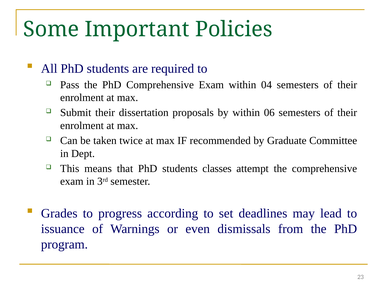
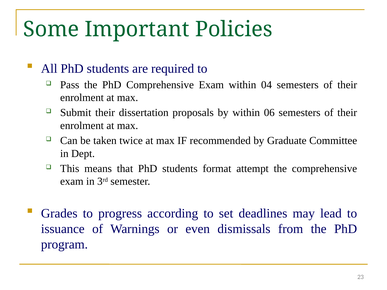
classes: classes -> format
